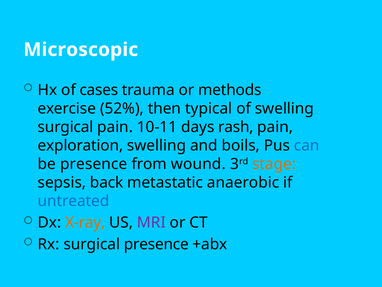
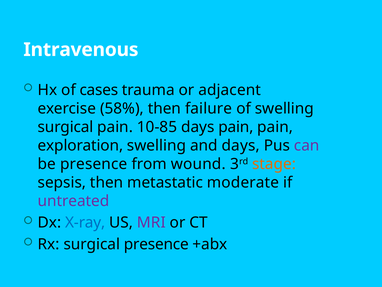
Microscopic: Microscopic -> Intravenous
methods: methods -> adjacent
52%: 52% -> 58%
typical: typical -> failure
10-11: 10-11 -> 10-85
days rash: rash -> pain
and boils: boils -> days
can colour: blue -> purple
sepsis back: back -> then
anaerobic: anaerobic -> moderate
untreated colour: blue -> purple
X-ray colour: orange -> blue
